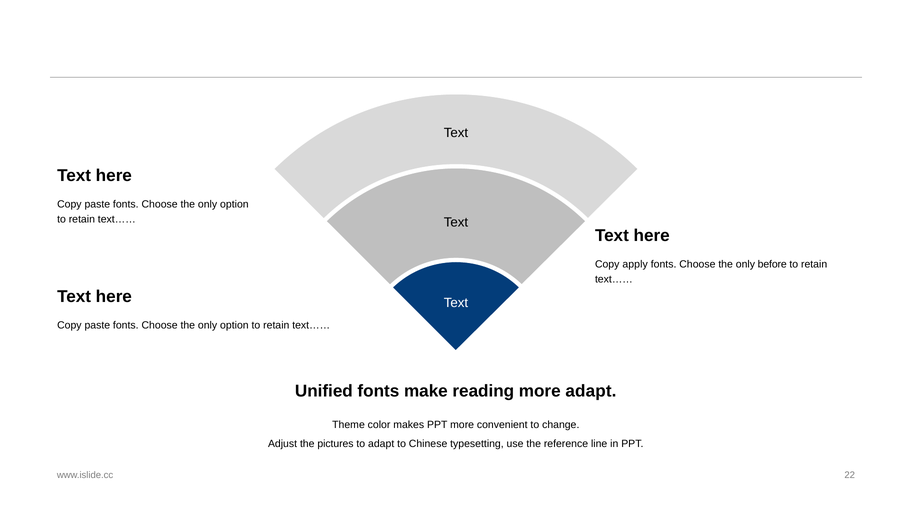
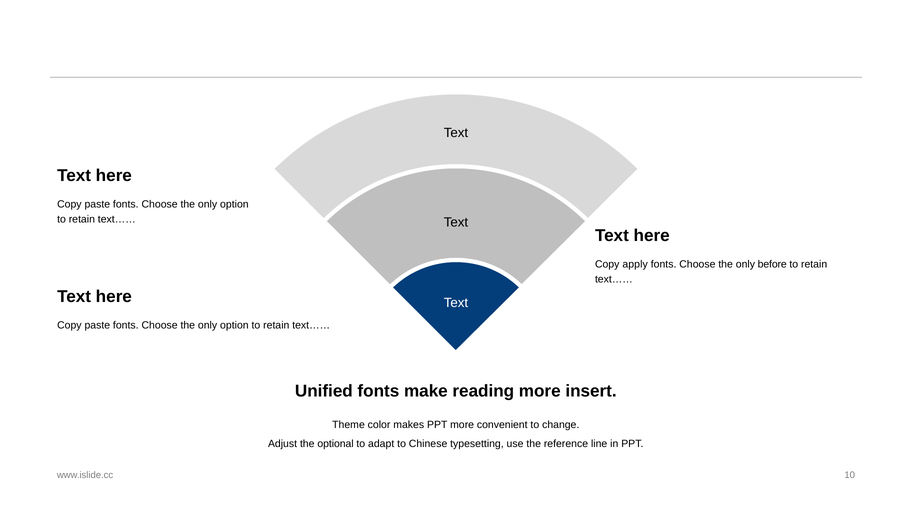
more adapt: adapt -> insert
pictures: pictures -> optional
22: 22 -> 10
